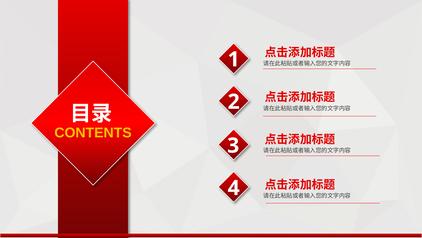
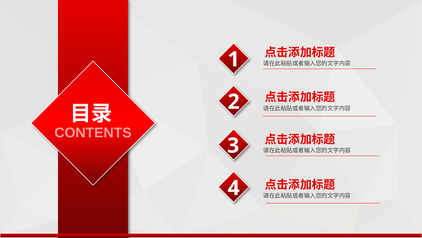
CONTENTS colour: yellow -> pink
